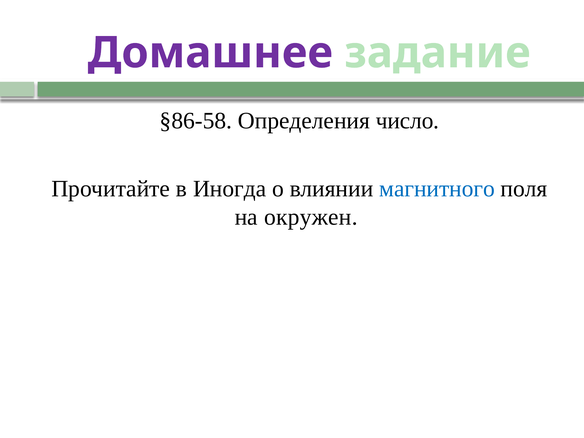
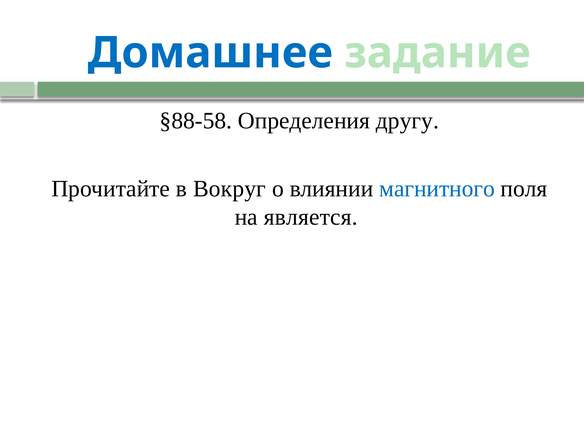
Домашнее colour: purple -> blue
§86-58: §86-58 -> §88-58
число: число -> другу
Иногда: Иногда -> Вокруг
окружен: окружен -> является
